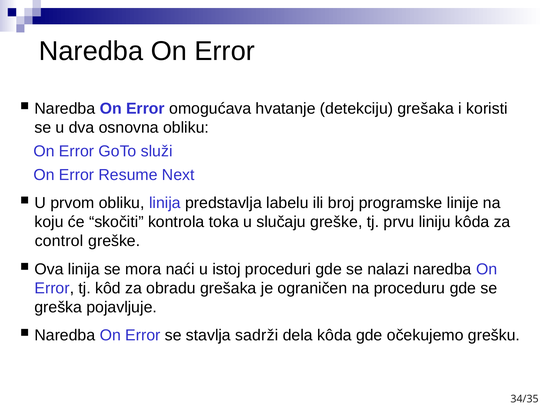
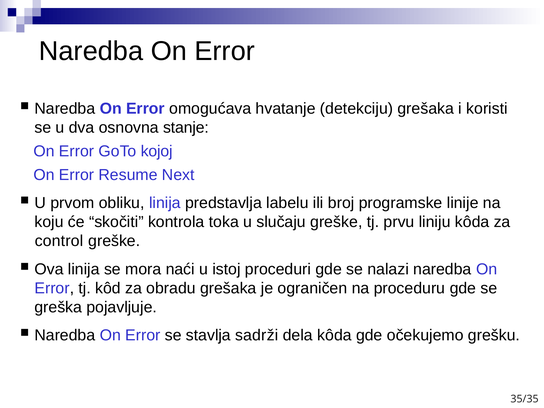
osnovna obliku: obliku -> stanje
služi: služi -> kojoj
34/35: 34/35 -> 35/35
